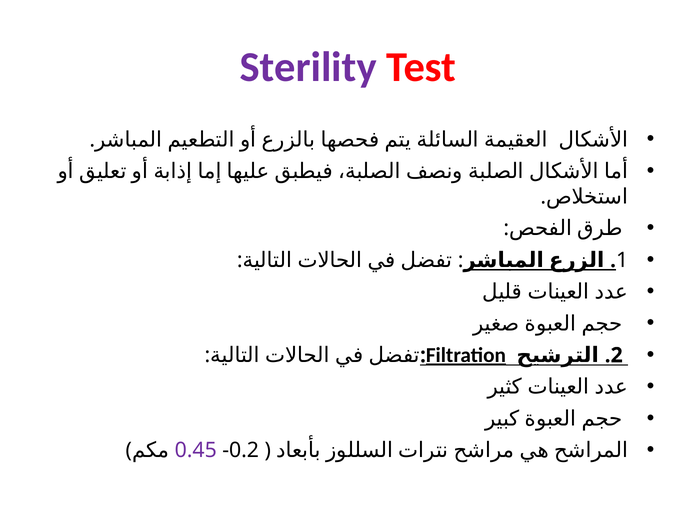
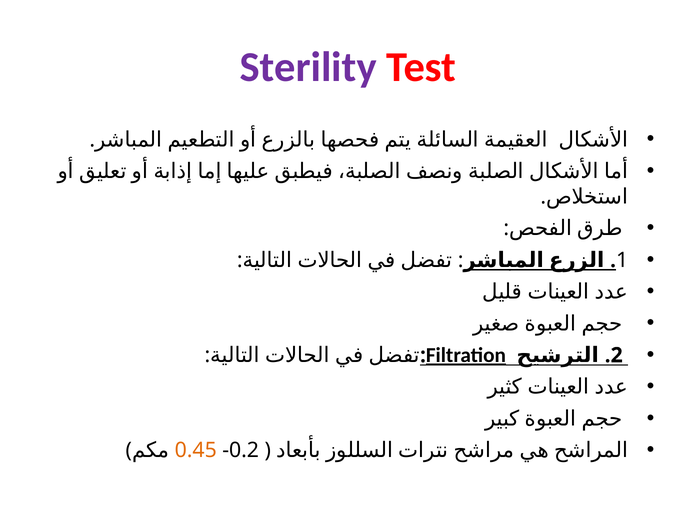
0.45 colour: purple -> orange
